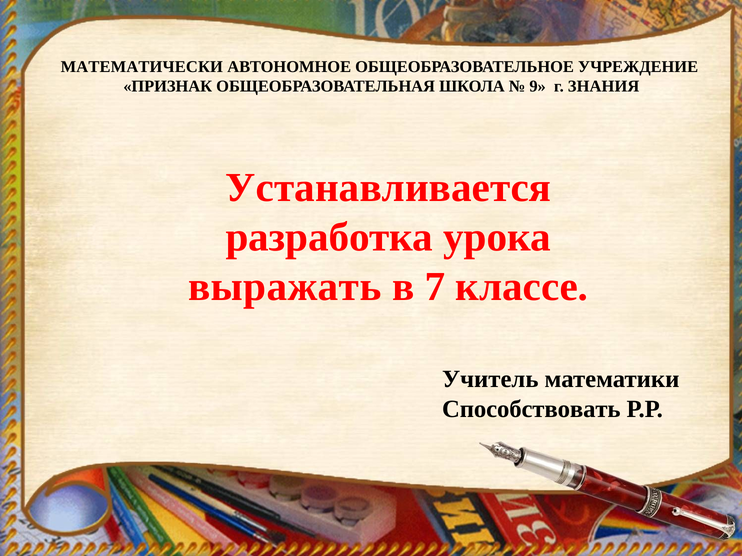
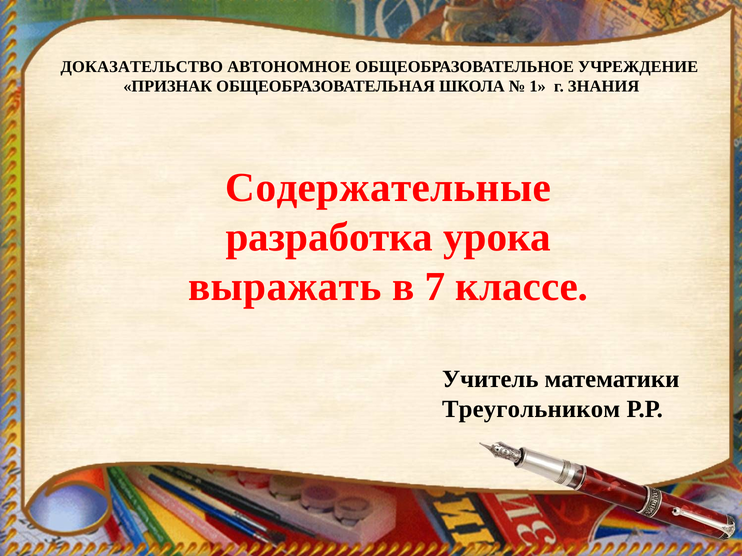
МАТЕМАТИЧЕСКИ: МАТЕМАТИЧЕСКИ -> ДОКАЗАТЕЛЬСТВО
9: 9 -> 1
Устанавливается: Устанавливается -> Содержательные
Способствовать: Способствовать -> Треугольником
